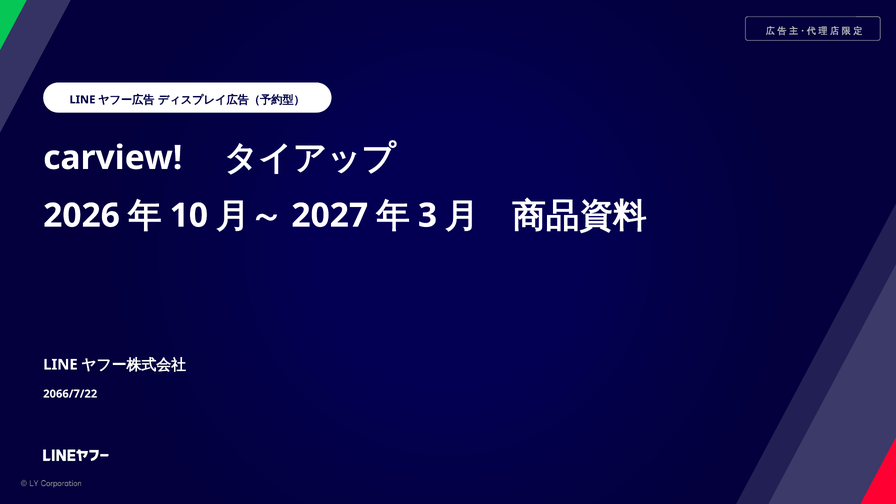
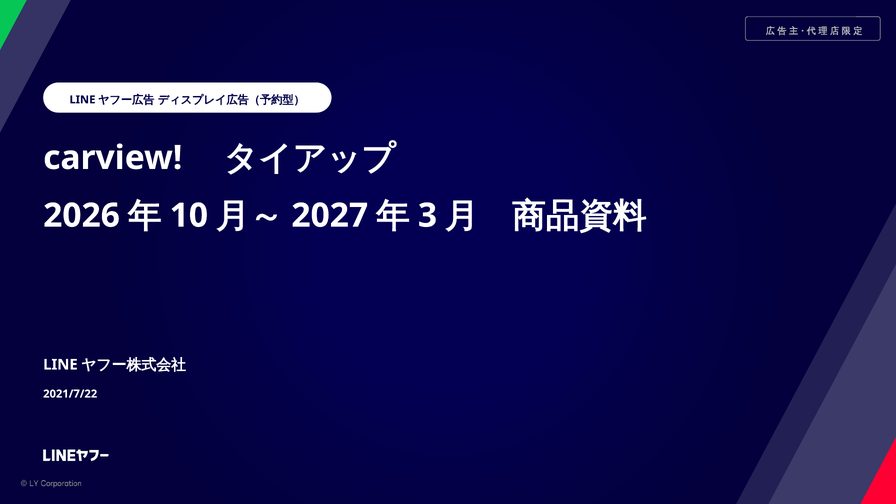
2066/7/22: 2066/7/22 -> 2021/7/22
